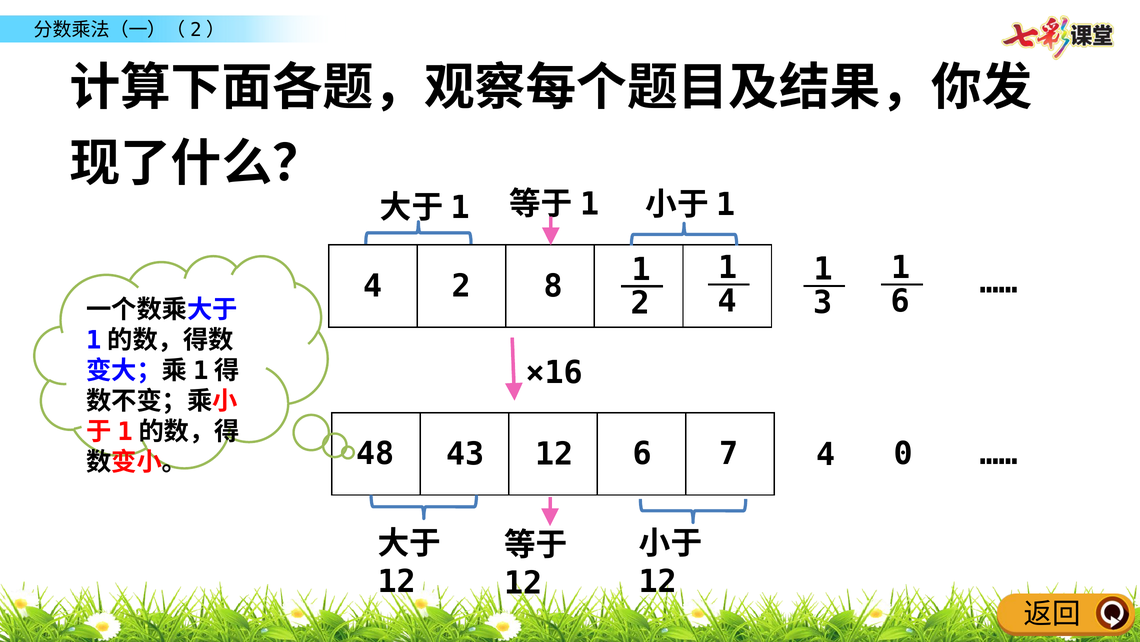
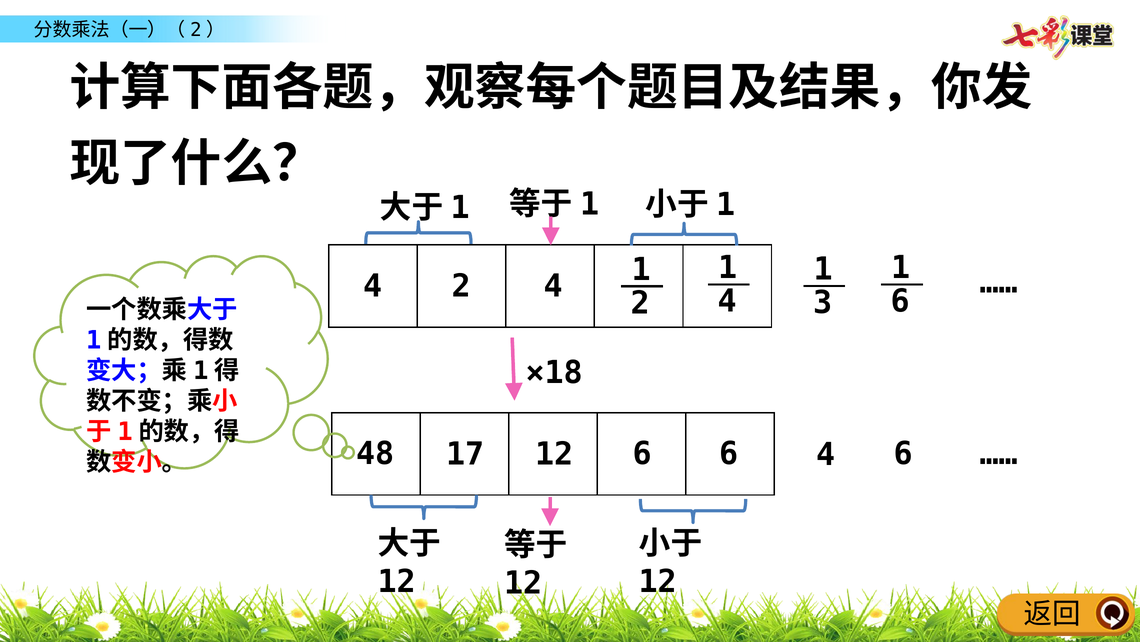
4 2 8: 8 -> 4
×16: ×16 -> ×18
43: 43 -> 17
6 7: 7 -> 6
4 0: 0 -> 6
